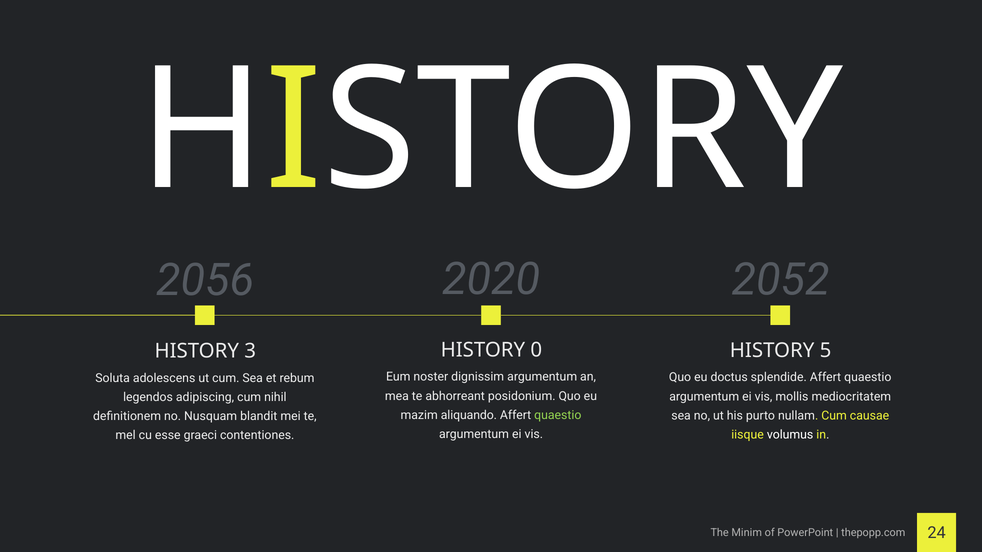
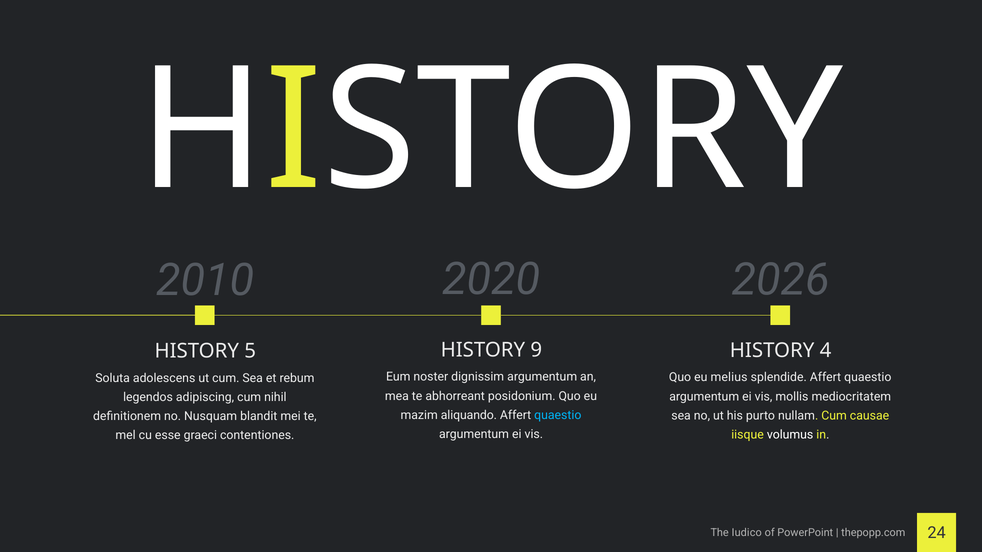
2056: 2056 -> 2010
2052: 2052 -> 2026
0: 0 -> 9
5: 5 -> 4
3: 3 -> 5
doctus: doctus -> melius
quaestio at (558, 415) colour: light green -> light blue
Minim: Minim -> Iudico
